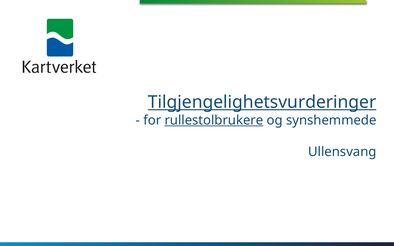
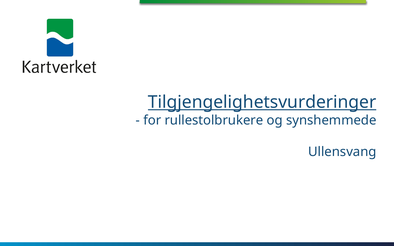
rullestolbrukere underline: present -> none
